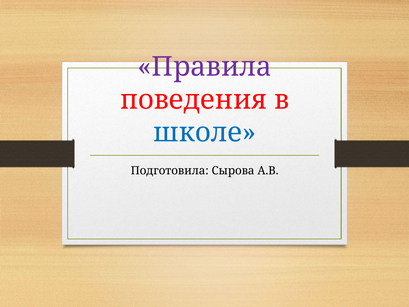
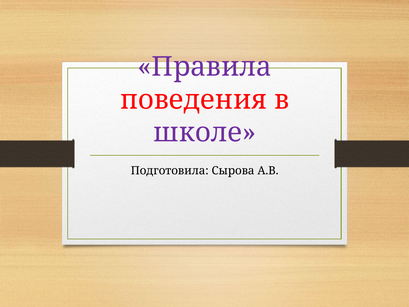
школе colour: blue -> purple
